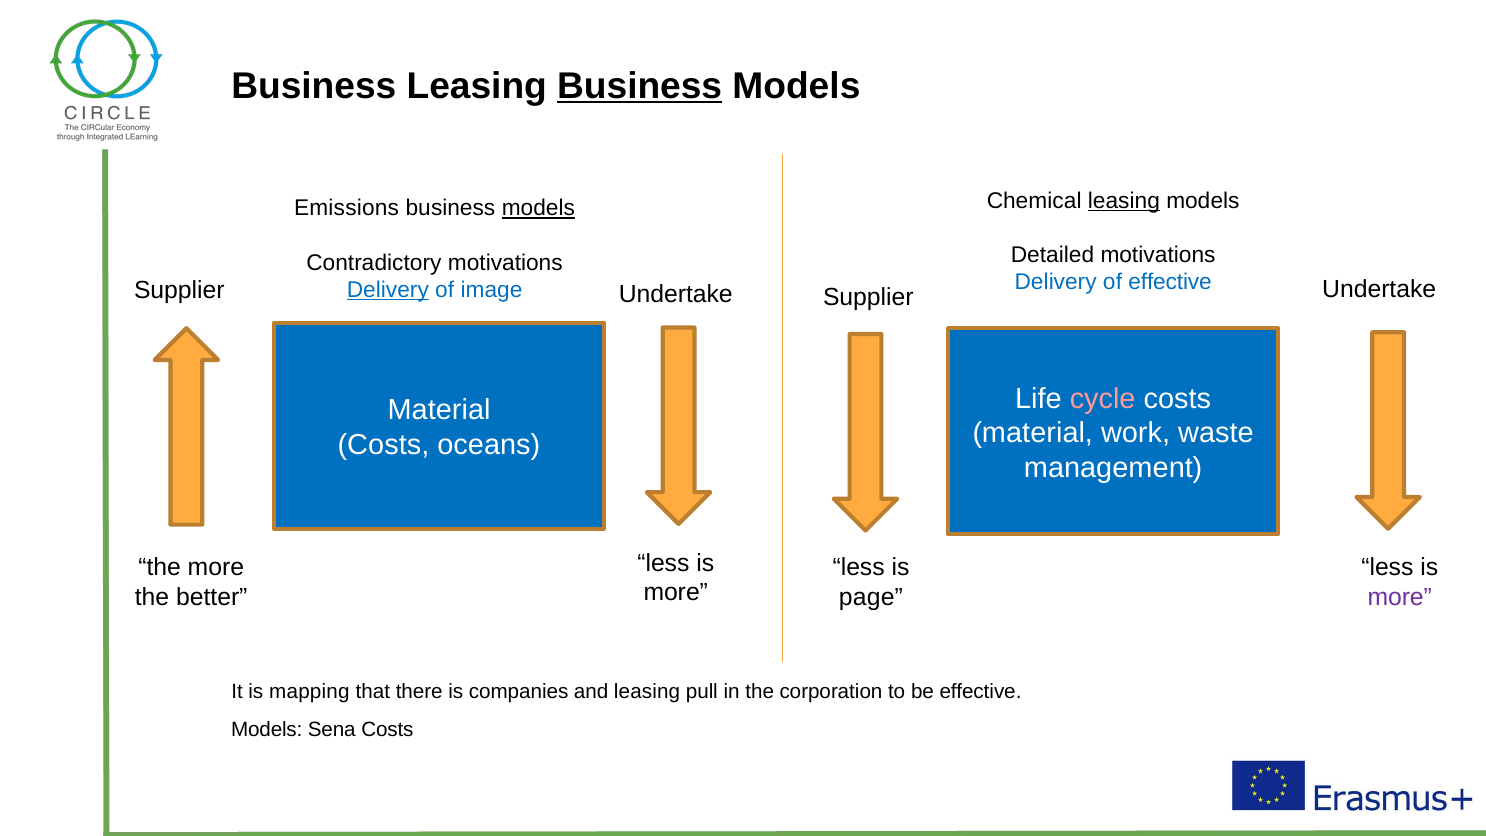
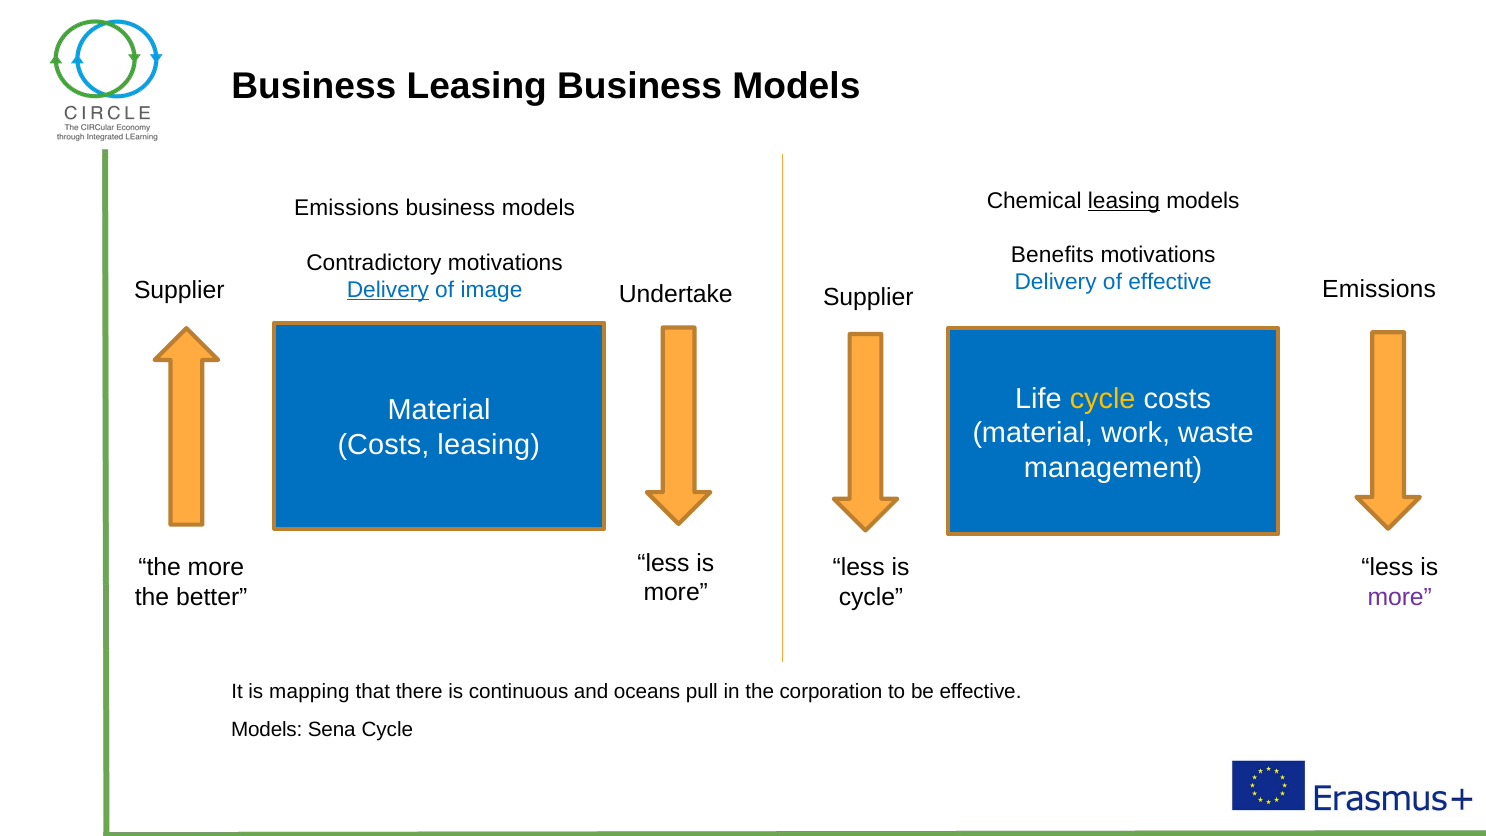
Business at (640, 86) underline: present -> none
models at (538, 208) underline: present -> none
Detailed: Detailed -> Benefits
Undertake at (1379, 289): Undertake -> Emissions
cycle at (1103, 398) colour: pink -> yellow
Costs oceans: oceans -> leasing
page at (871, 597): page -> cycle
companies: companies -> continuous
and leasing: leasing -> oceans
Sena Costs: Costs -> Cycle
